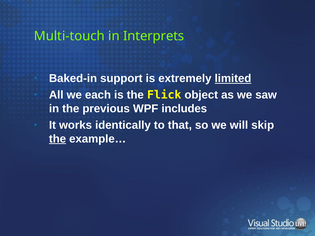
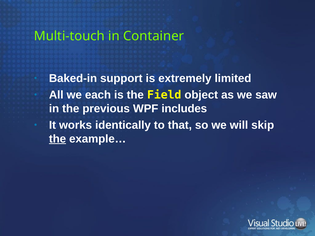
Interprets: Interprets -> Container
limited underline: present -> none
Flick: Flick -> Field
